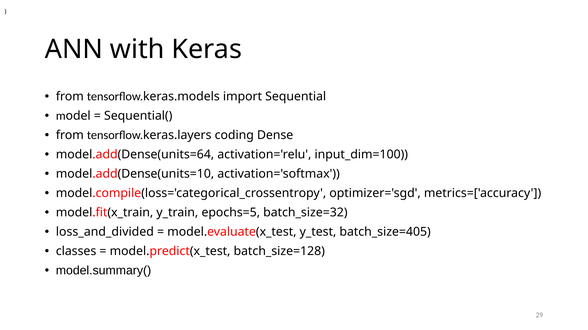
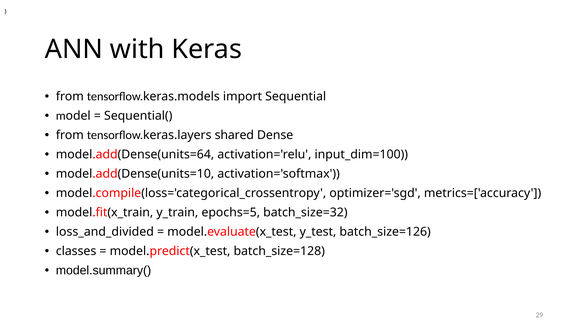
coding: coding -> shared
batch_size=405: batch_size=405 -> batch_size=126
